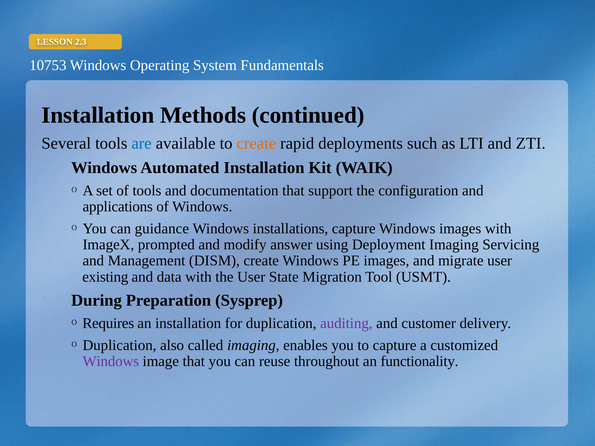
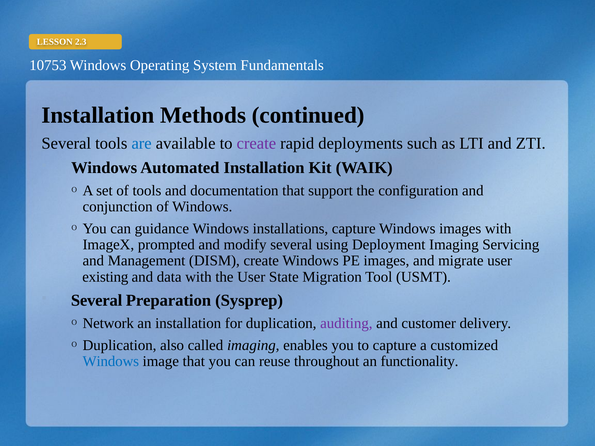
create at (256, 143) colour: orange -> purple
applications: applications -> conjunction
modify answer: answer -> several
During at (97, 301): During -> Several
Requires: Requires -> Network
Windows at (111, 362) colour: purple -> blue
